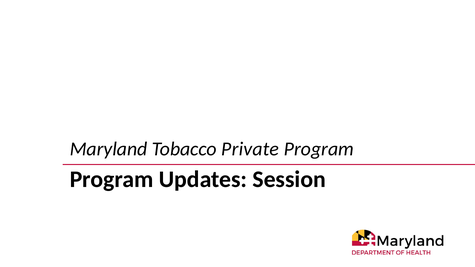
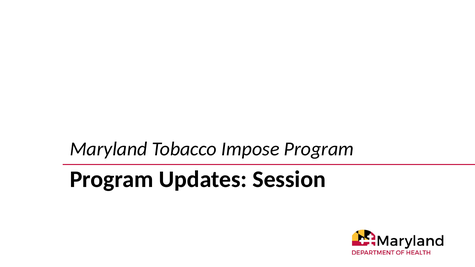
Private: Private -> Impose
